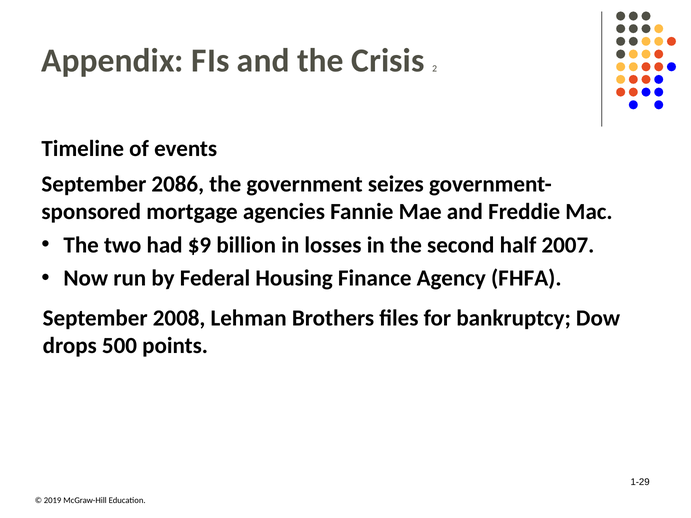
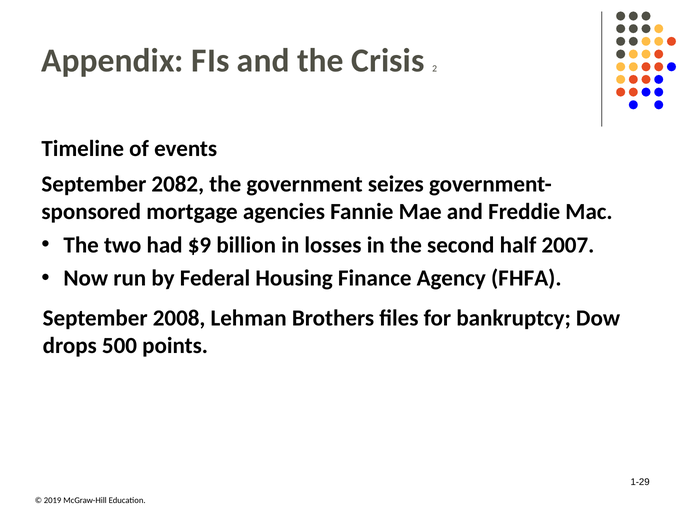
2086: 2086 -> 2082
